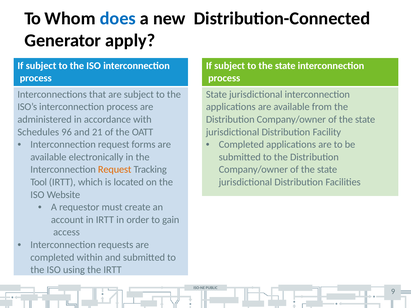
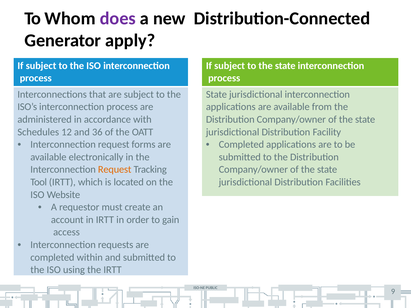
does colour: blue -> purple
96: 96 -> 12
21: 21 -> 36
